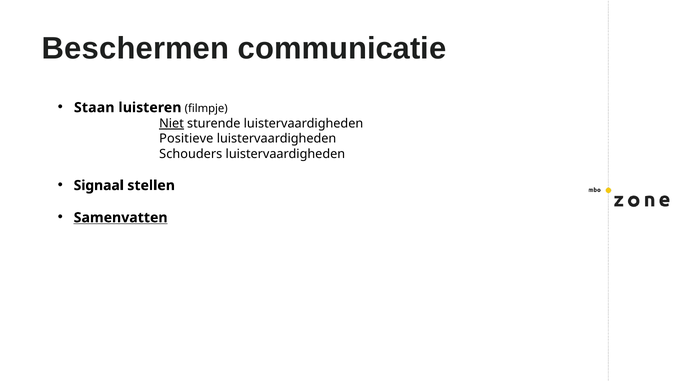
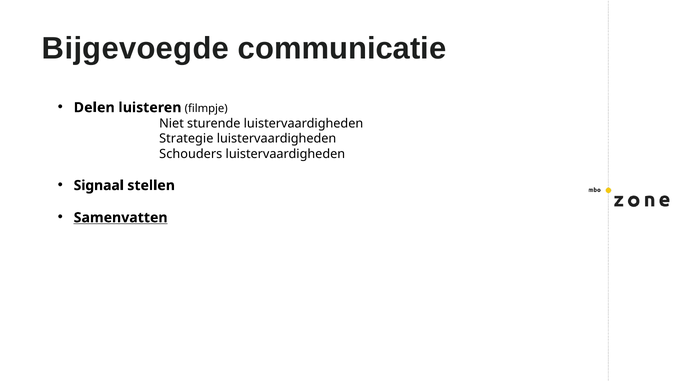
Beschermen: Beschermen -> Bijgevoegde
Staan: Staan -> Delen
Niet underline: present -> none
Positieve: Positieve -> Strategie
